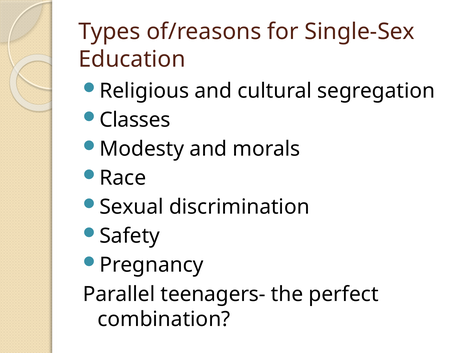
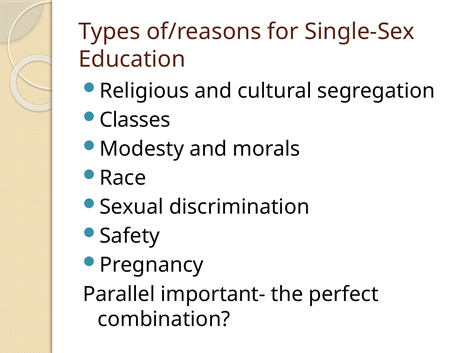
teenagers-: teenagers- -> important-
